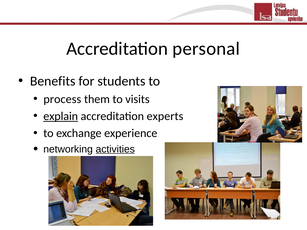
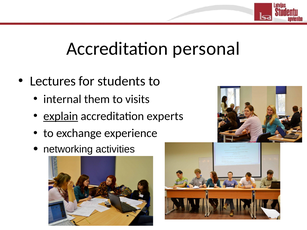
Benefits: Benefits -> Lectures
process: process -> internal
activities underline: present -> none
